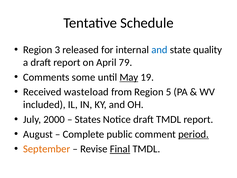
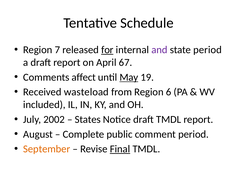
3: 3 -> 7
for underline: none -> present
and at (159, 50) colour: blue -> purple
state quality: quality -> period
79: 79 -> 67
some: some -> affect
5: 5 -> 6
2000: 2000 -> 2002
period at (194, 134) underline: present -> none
